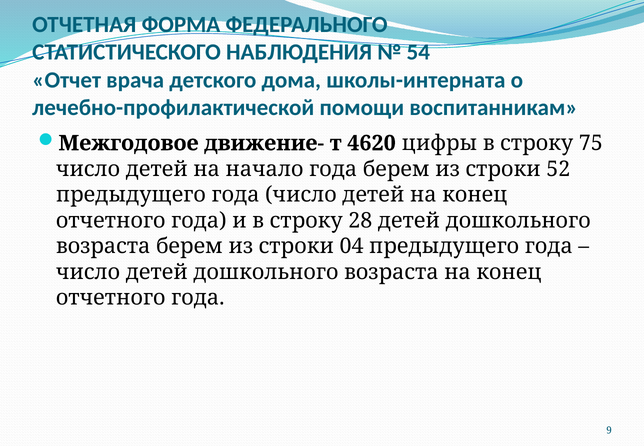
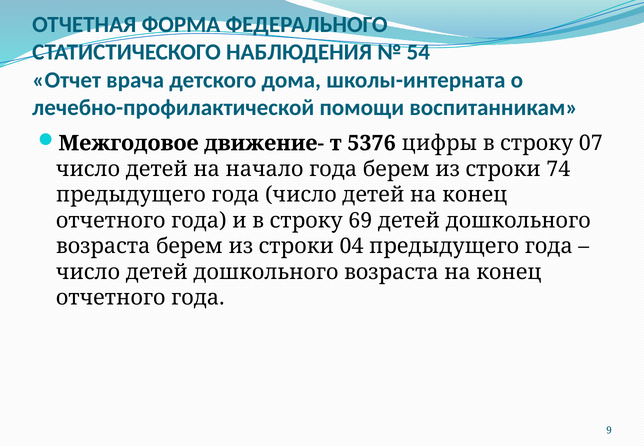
4620: 4620 -> 5376
75: 75 -> 07
52: 52 -> 74
28: 28 -> 69
